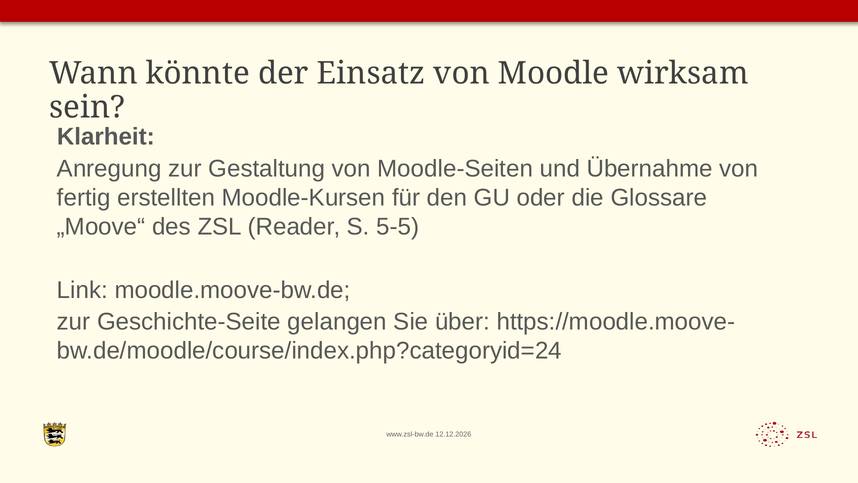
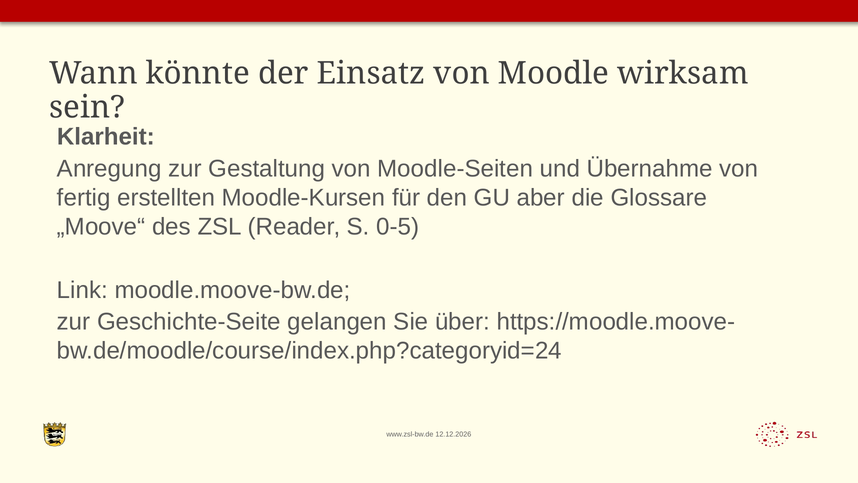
oder: oder -> aber
5-5: 5-5 -> 0-5
